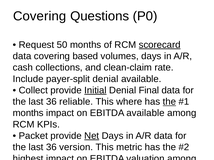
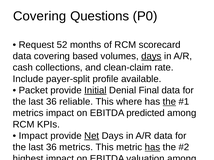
50: 50 -> 52
scorecard underline: present -> none
days at (151, 56) underline: none -> present
payer-split denial: denial -> profile
Collect at (33, 91): Collect -> Packet
months at (28, 113): months -> metrics
EBITDA available: available -> predicted
Packet at (33, 136): Packet -> Impact
36 version: version -> metrics
has at (152, 148) underline: none -> present
